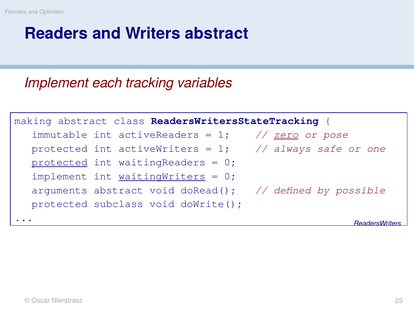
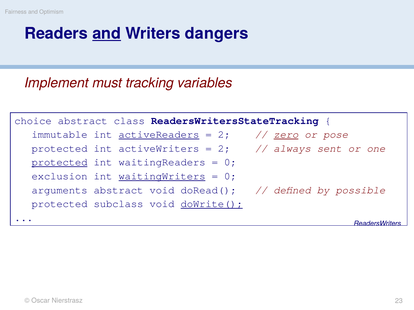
and at (107, 34) underline: none -> present
Writers abstract: abstract -> dangers
each: each -> must
making: making -> choice
activeReaders underline: none -> present
1 at (224, 135): 1 -> 2
1 at (224, 149): 1 -> 2
safe: safe -> sent
implement at (60, 176): implement -> exclusion
doWrite( underline: none -> present
